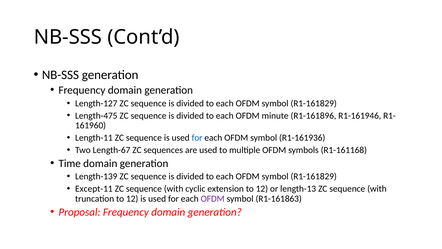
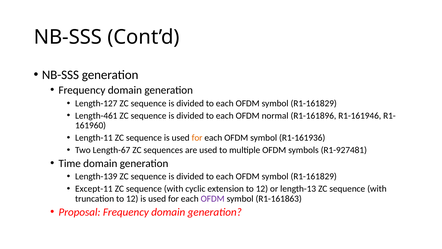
Length-475: Length-475 -> Length-461
minute: minute -> normal
for at (197, 138) colour: blue -> orange
R1-161168: R1-161168 -> R1-927481
